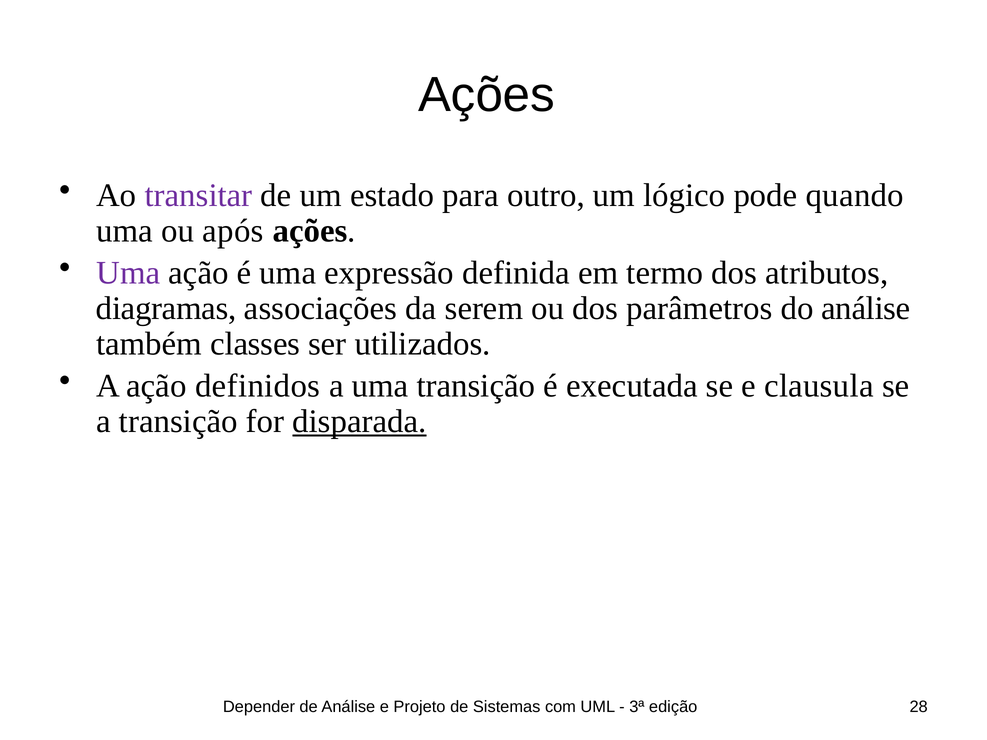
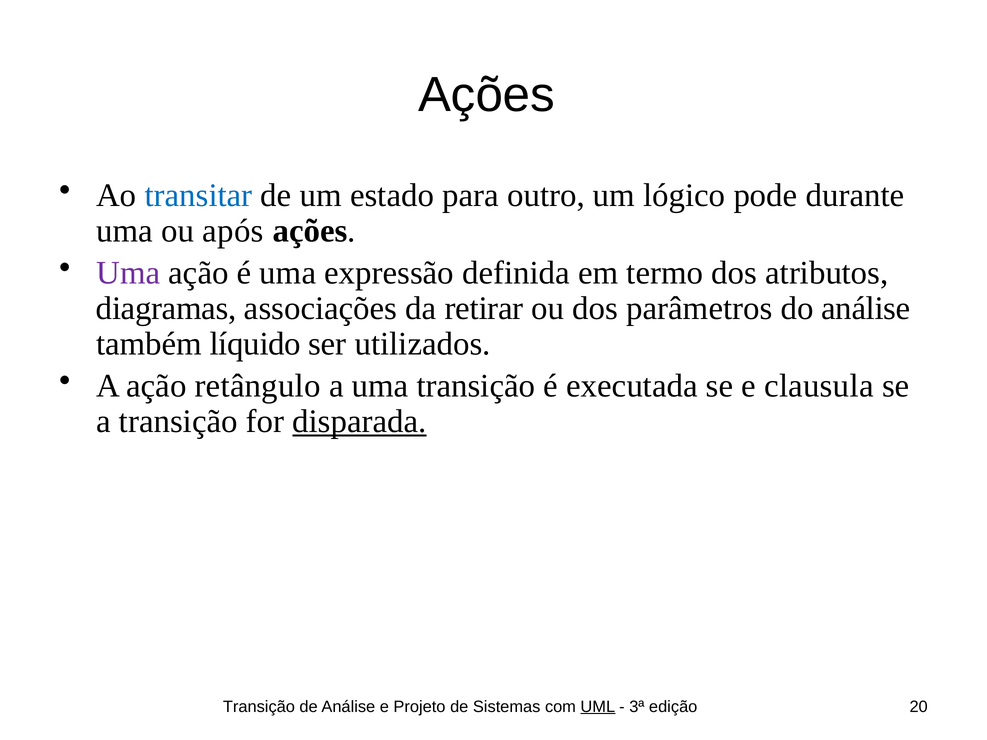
transitar colour: purple -> blue
quando: quando -> durante
serem: serem -> retirar
classes: classes -> líquido
definidos: definidos -> retângulo
Depender at (259, 707): Depender -> Transição
UML underline: none -> present
28: 28 -> 20
